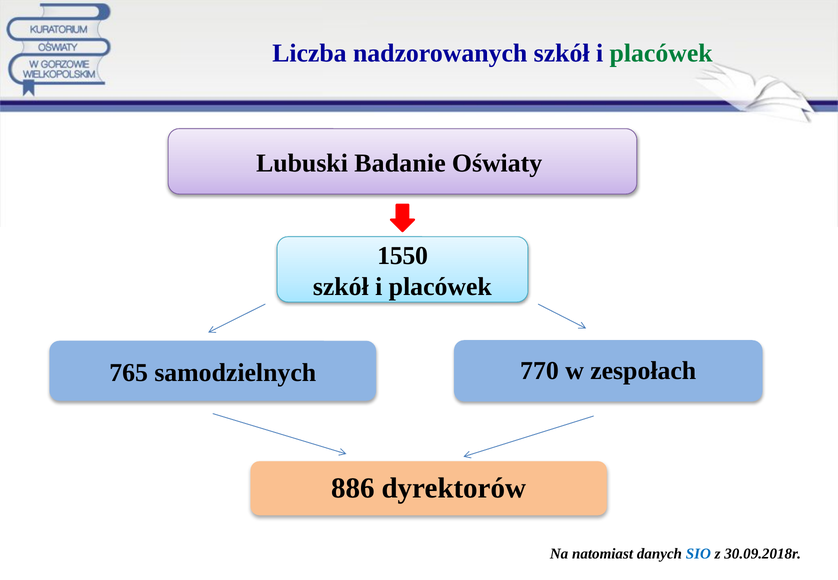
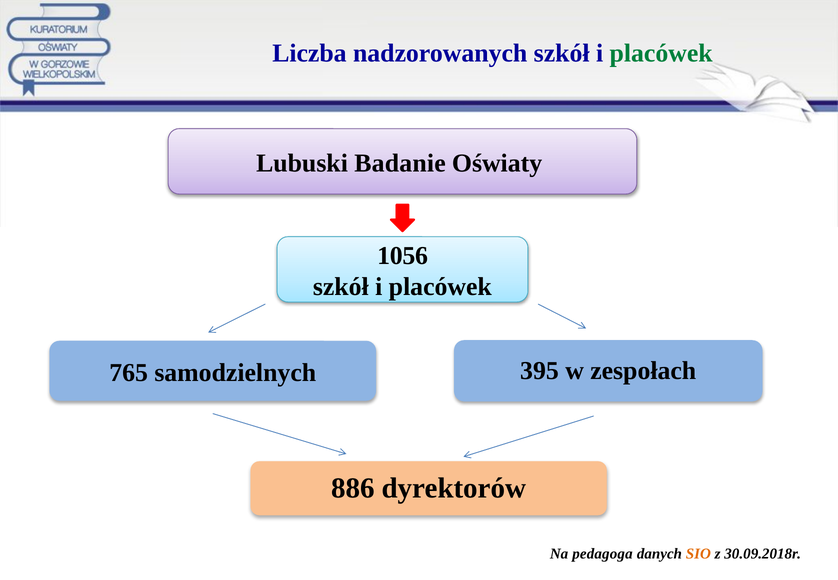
1550: 1550 -> 1056
770: 770 -> 395
natomiast: natomiast -> pedagoga
SIO colour: blue -> orange
